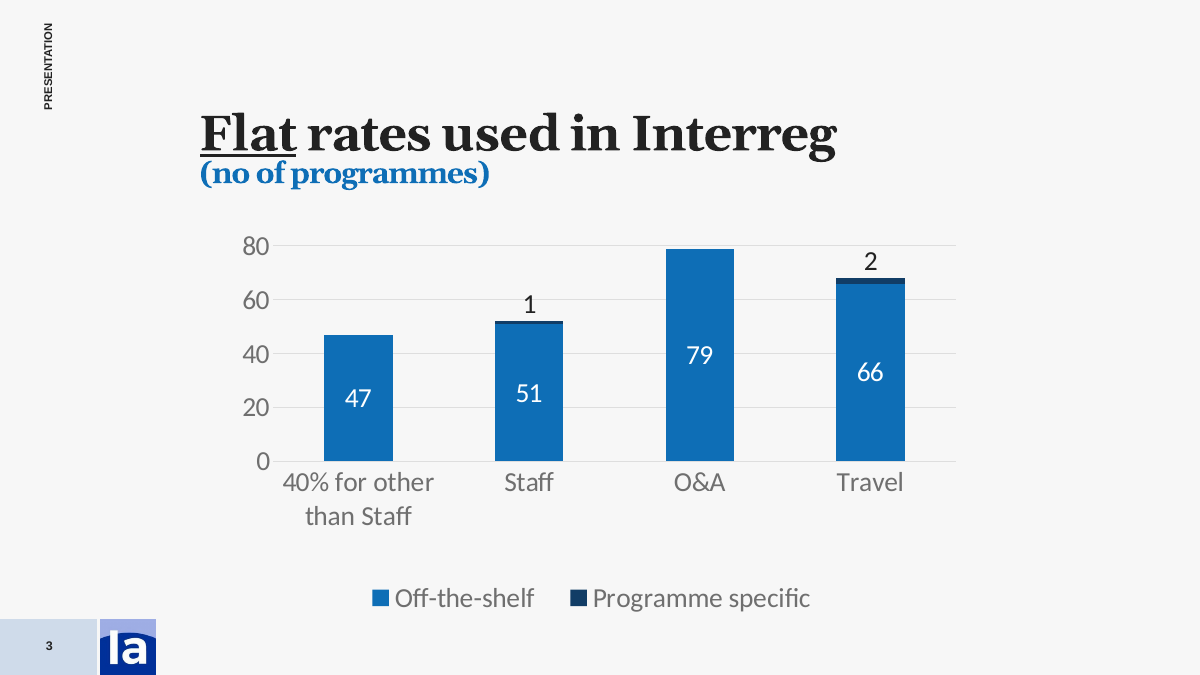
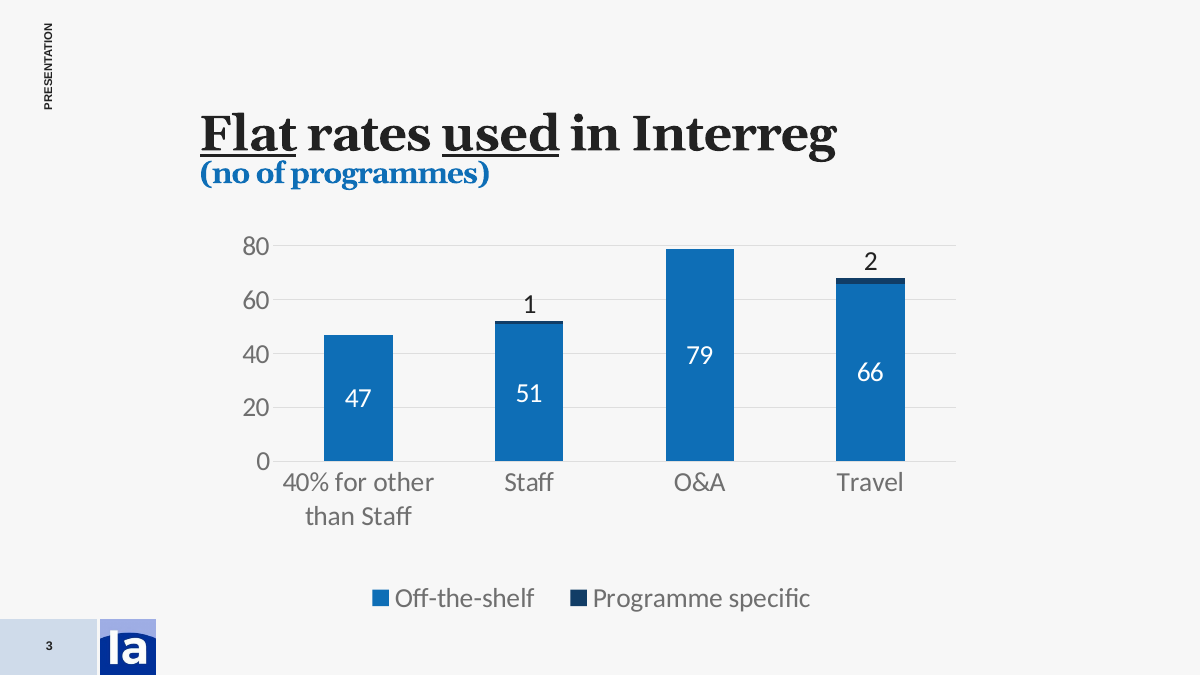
used underline: none -> present
